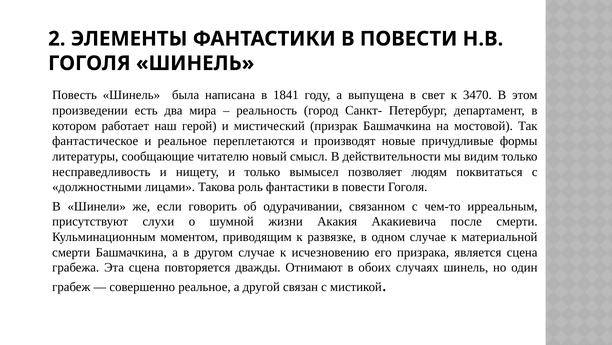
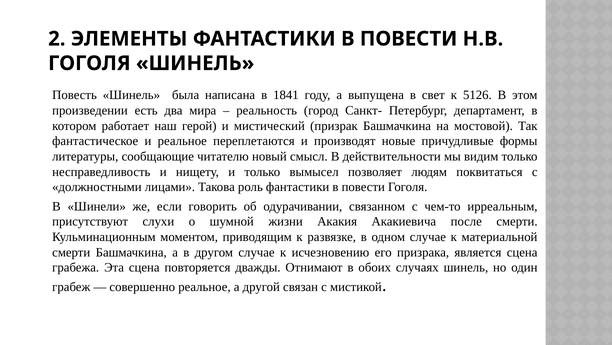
3470: 3470 -> 5126
